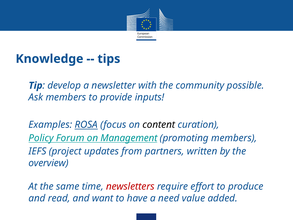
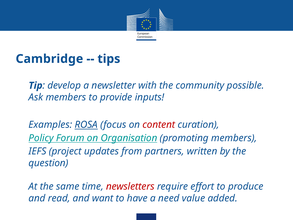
Knowledge: Knowledge -> Cambridge
content colour: black -> red
Management: Management -> Organisation
overview: overview -> question
